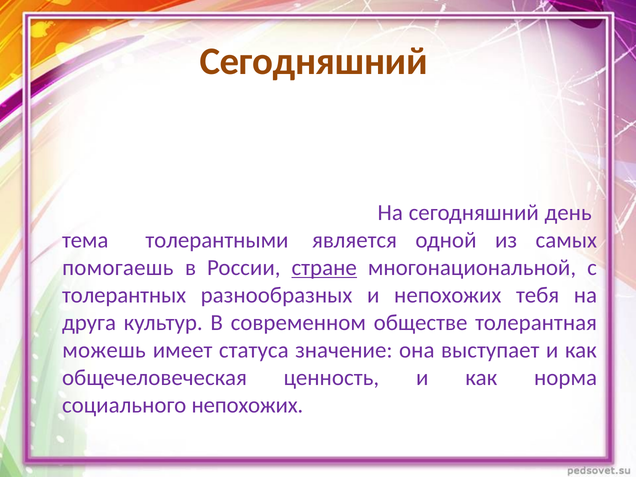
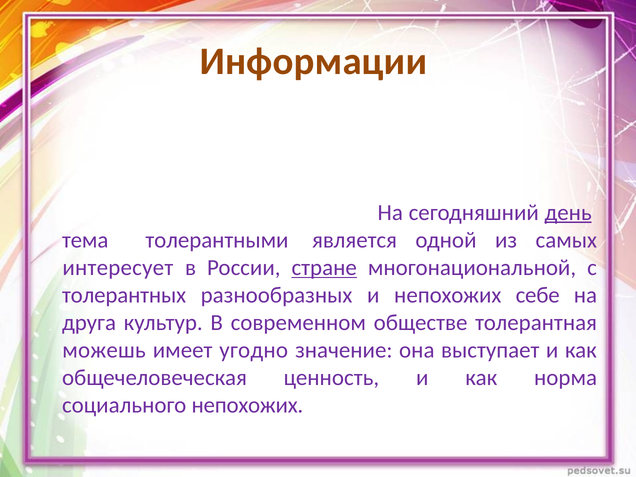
Сегодняшний at (314, 62): Сегодняшний -> Информации
день underline: none -> present
помогаешь: помогаешь -> интересует
тебя: тебя -> себе
статуса: статуса -> угодно
